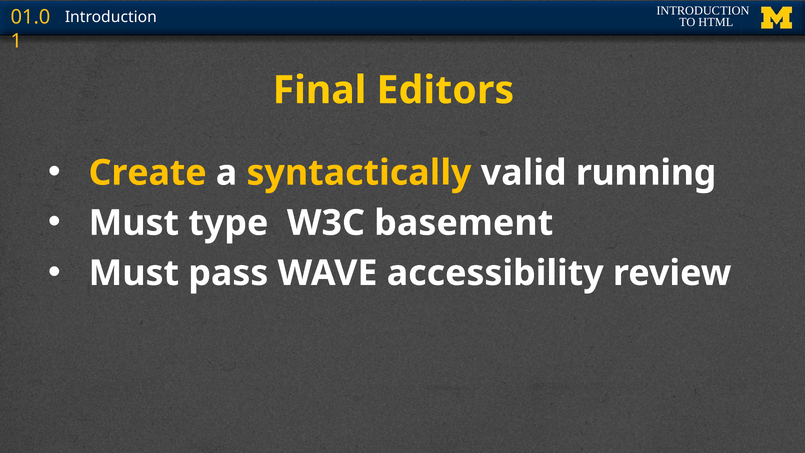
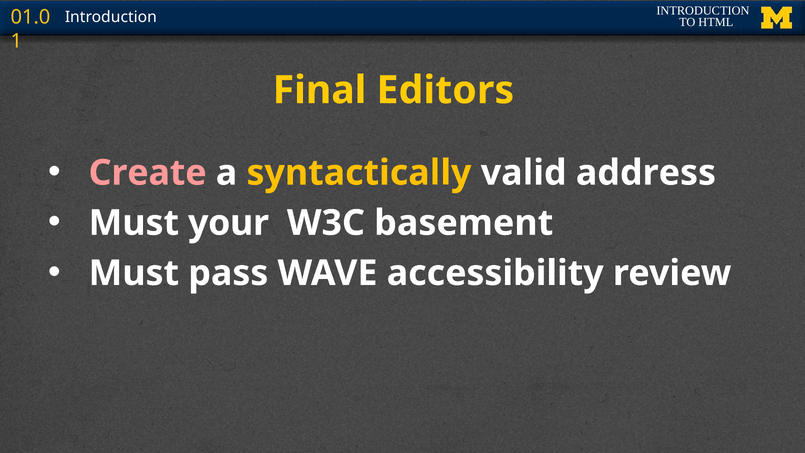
Create colour: yellow -> pink
running: running -> address
type: type -> your
